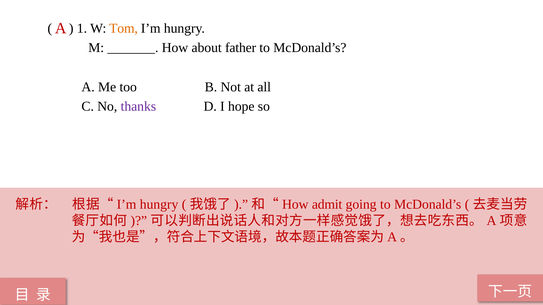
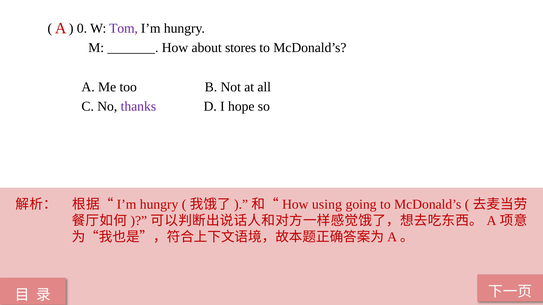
1: 1 -> 0
Tom colour: orange -> purple
father: father -> stores
admit: admit -> using
